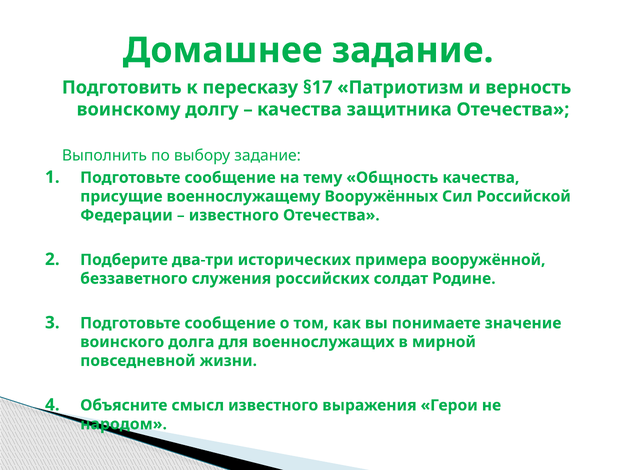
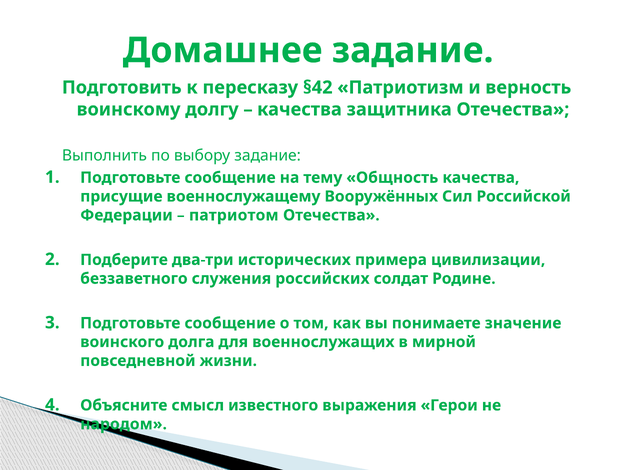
§17: §17 -> §42
известного at (234, 215): известного -> патриотом
вооружённой: вооружённой -> цивилизации
